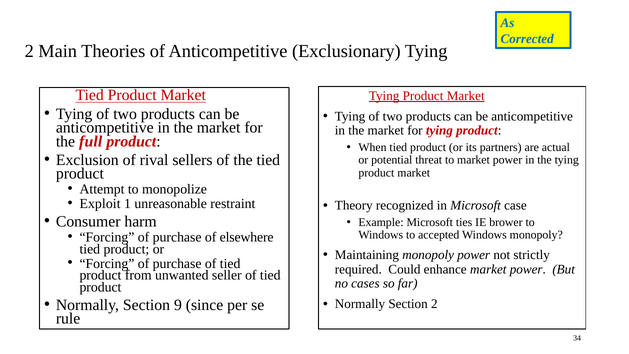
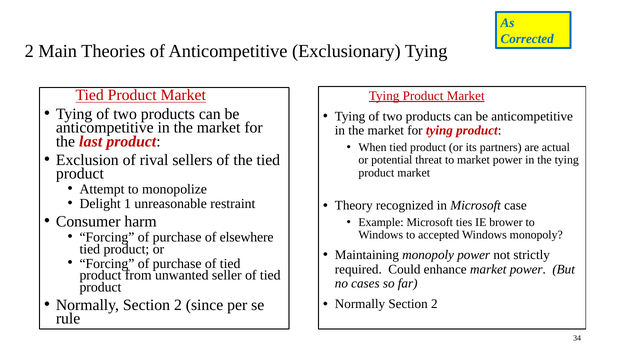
full: full -> last
Exploit: Exploit -> Delight
9 at (178, 305): 9 -> 2
